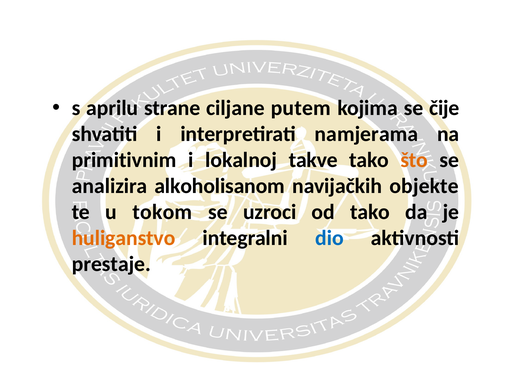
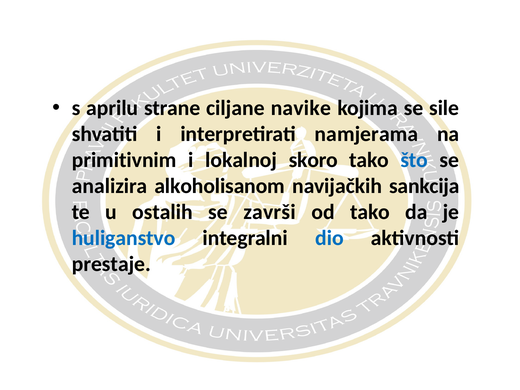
putem: putem -> navike
čije: čije -> sile
takve: takve -> skoro
što colour: orange -> blue
objekte: objekte -> sankcija
tokom: tokom -> ostalih
uzroci: uzroci -> završi
huliganstvo colour: orange -> blue
